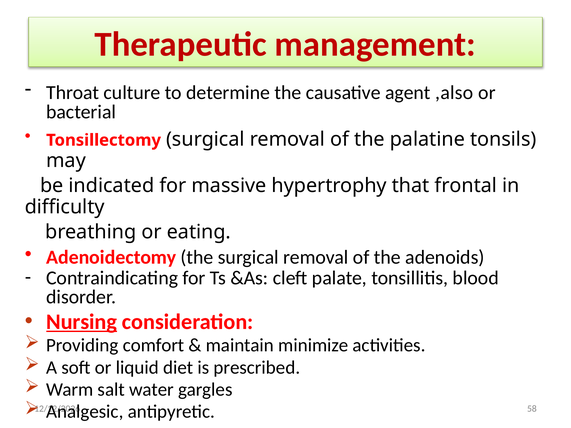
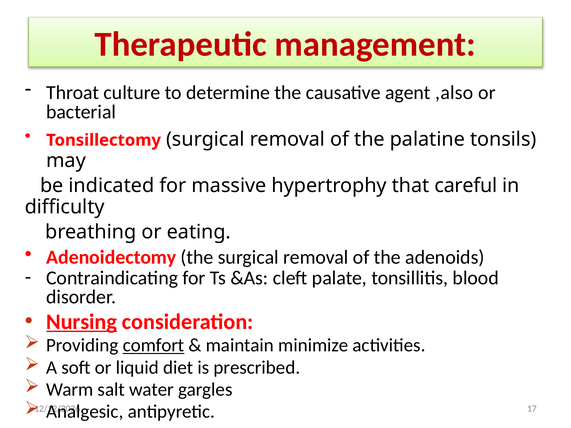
frontal: frontal -> careful
comfort underline: none -> present
58: 58 -> 17
